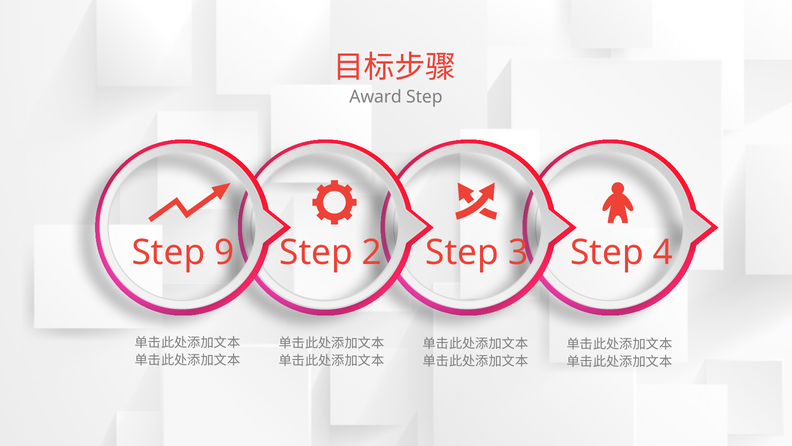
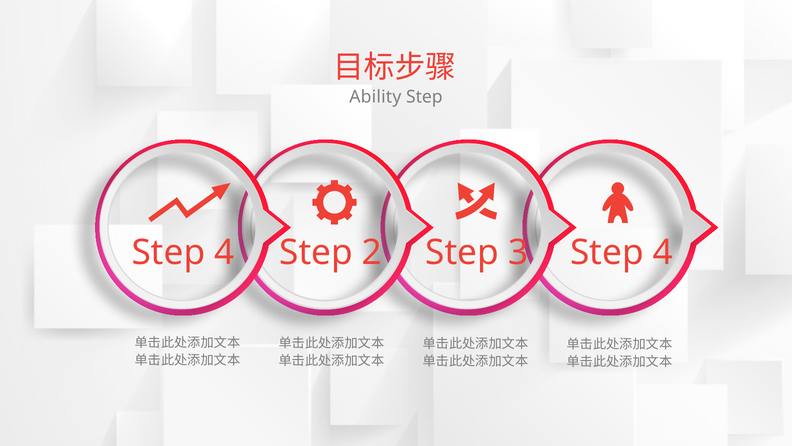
Award: Award -> Ability
9 at (224, 252): 9 -> 4
